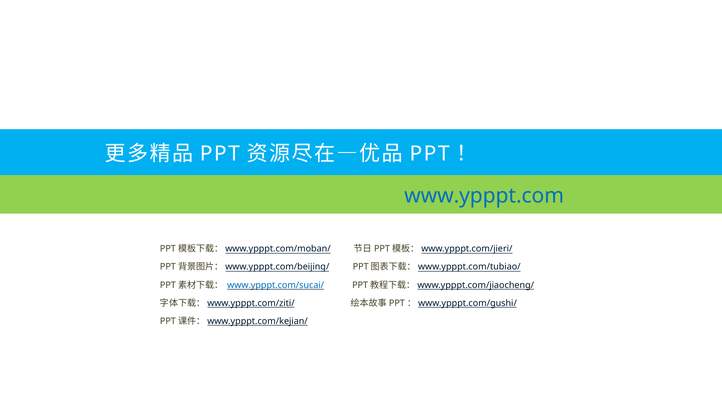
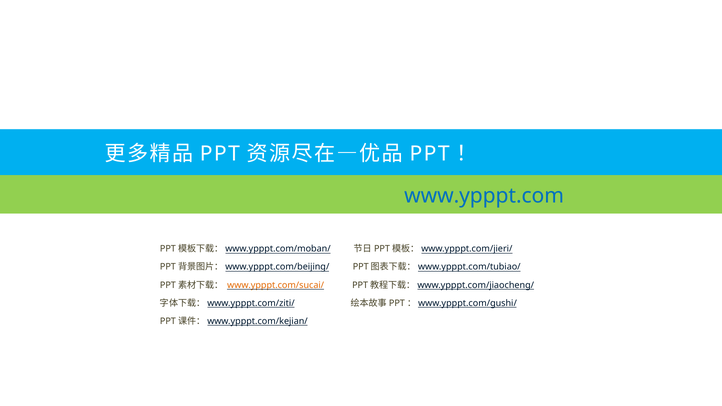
www.ypppt.com/sucai/ colour: blue -> orange
